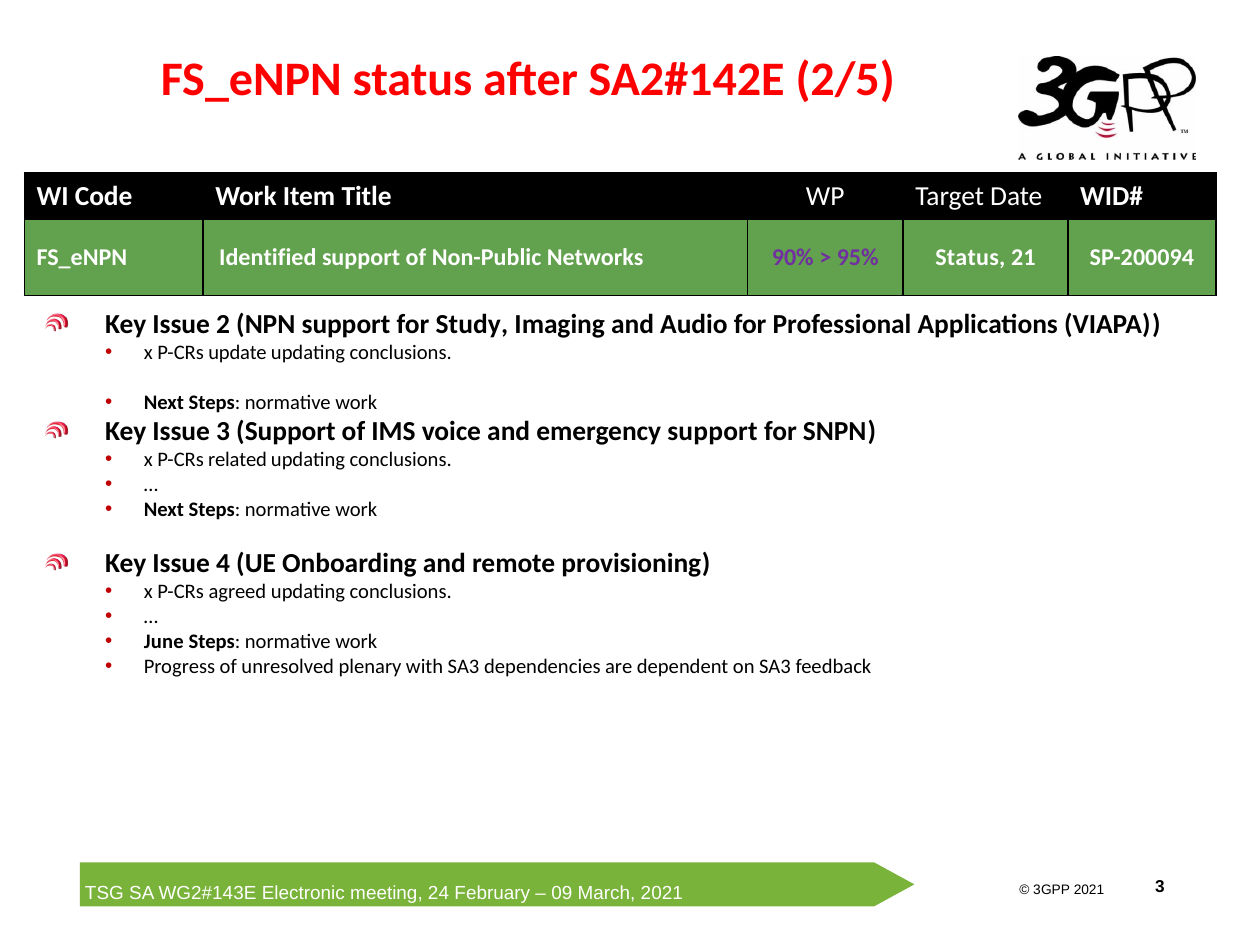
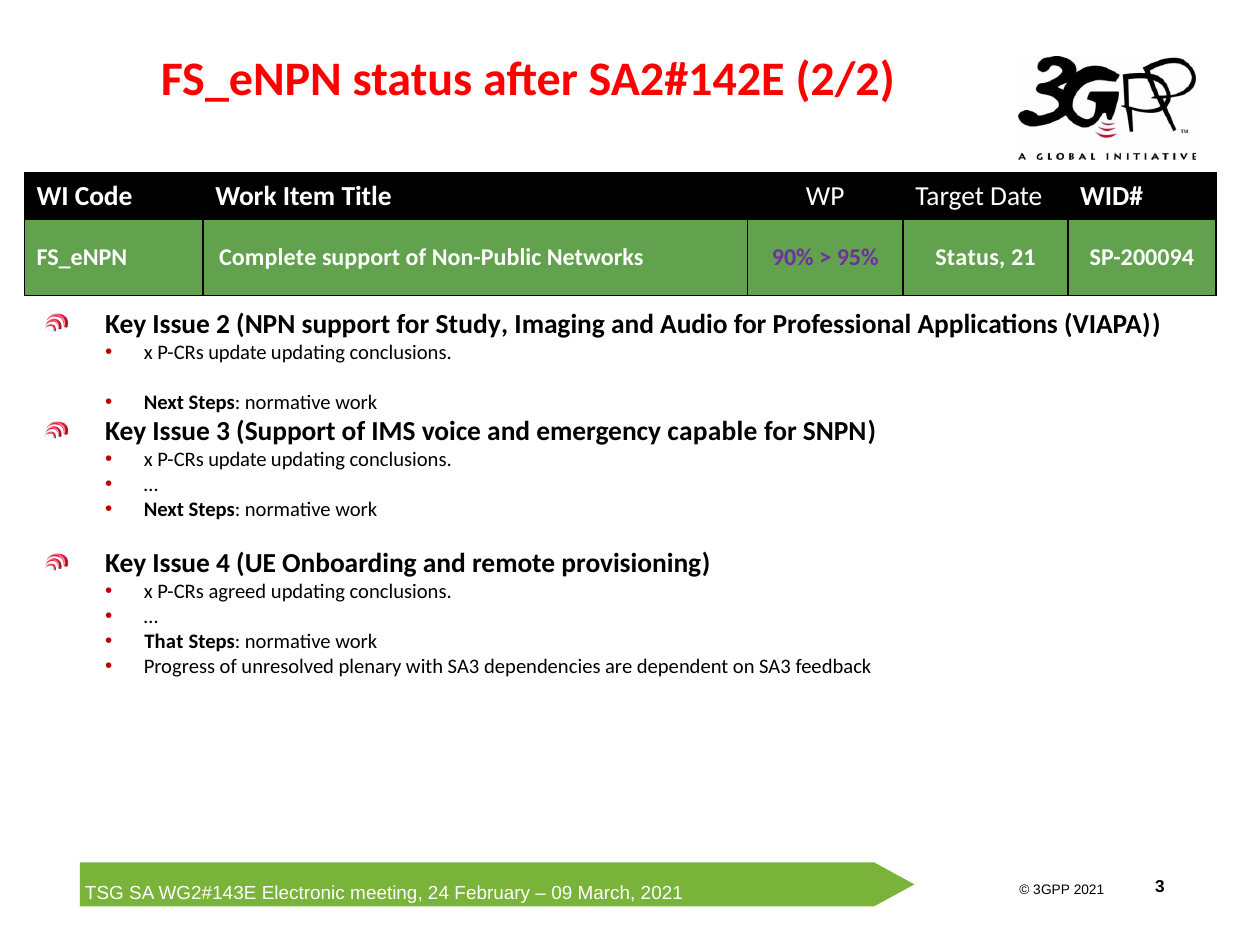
2/5: 2/5 -> 2/2
Identified: Identified -> Complete
emergency support: support -> capable
related at (238, 460): related -> update
June: June -> That
